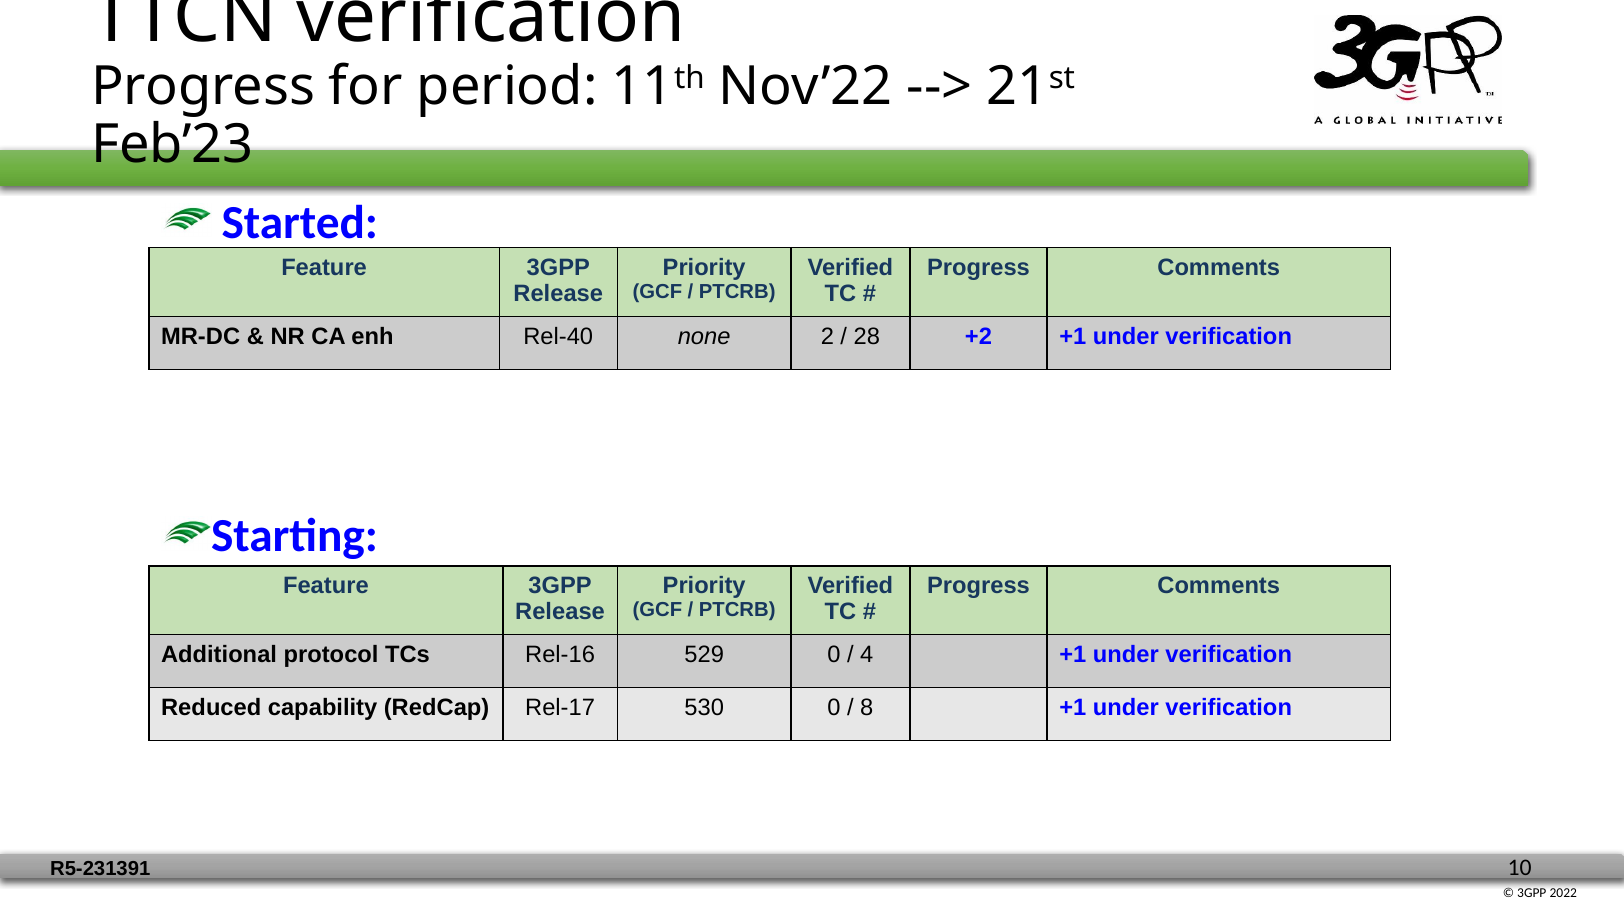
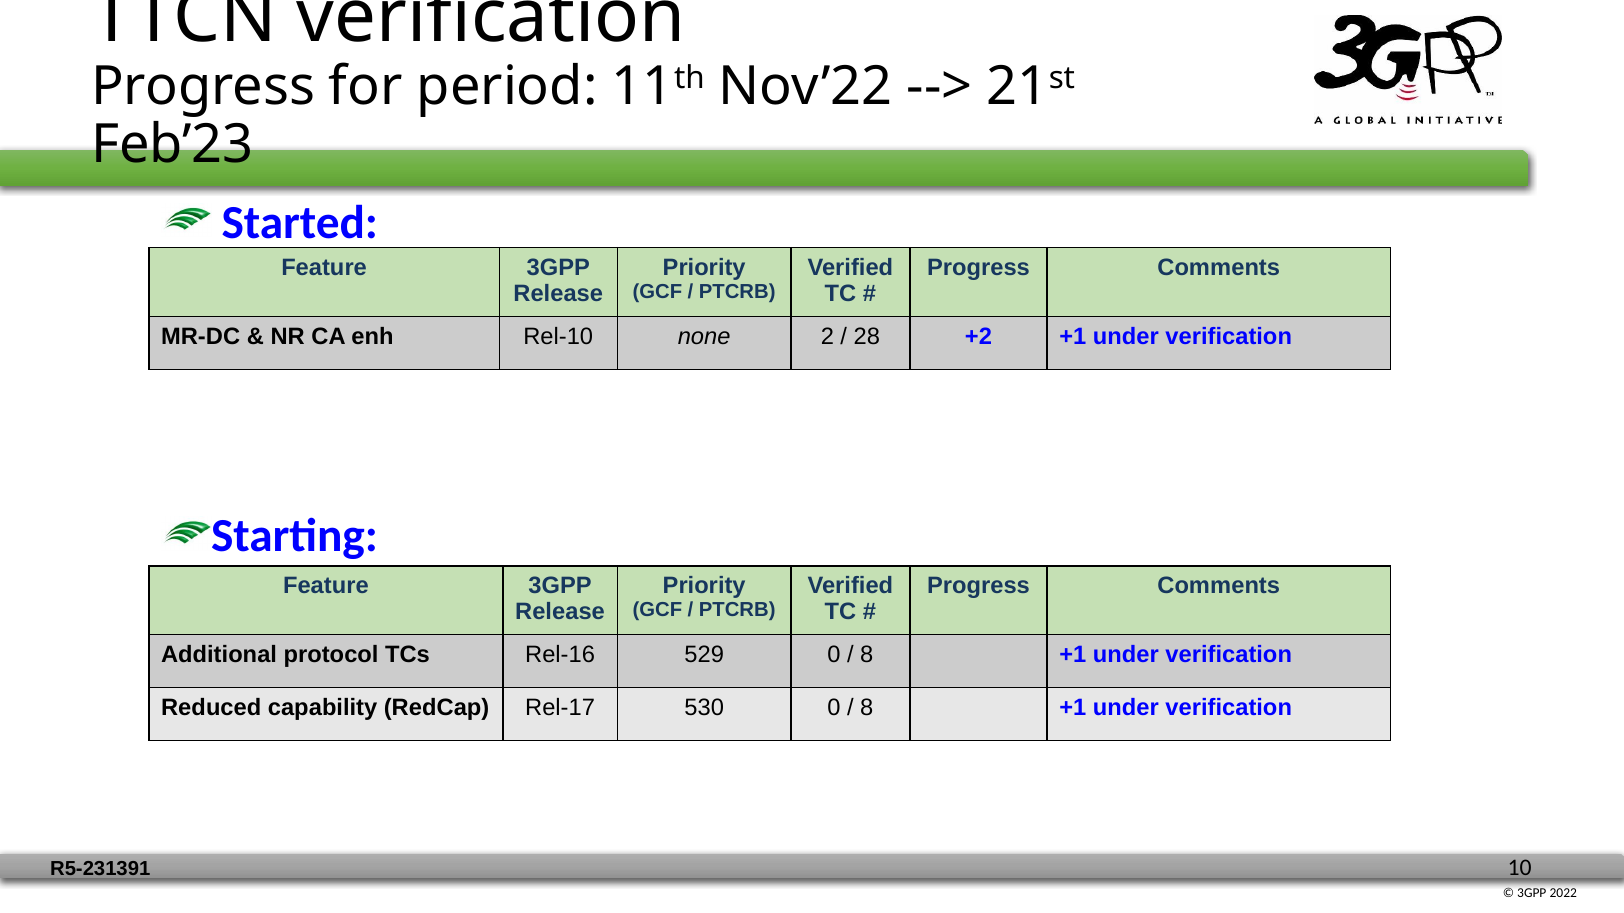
Rel-40: Rel-40 -> Rel-10
4 at (867, 655): 4 -> 8
